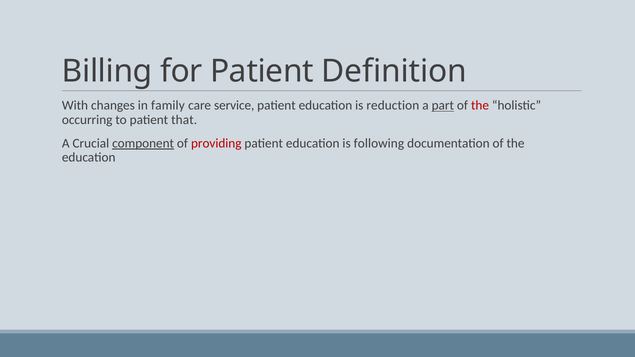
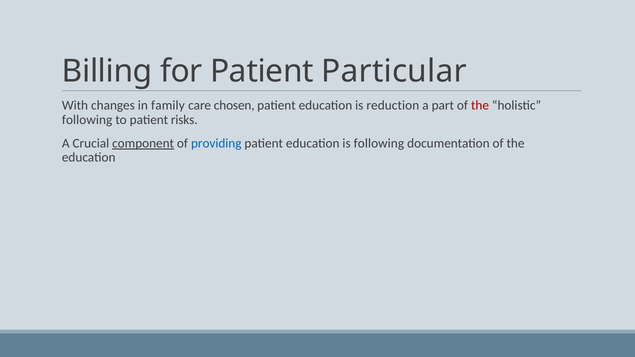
Definition: Definition -> Particular
service: service -> chosen
part underline: present -> none
occurring at (87, 120): occurring -> following
that: that -> risks
providing colour: red -> blue
